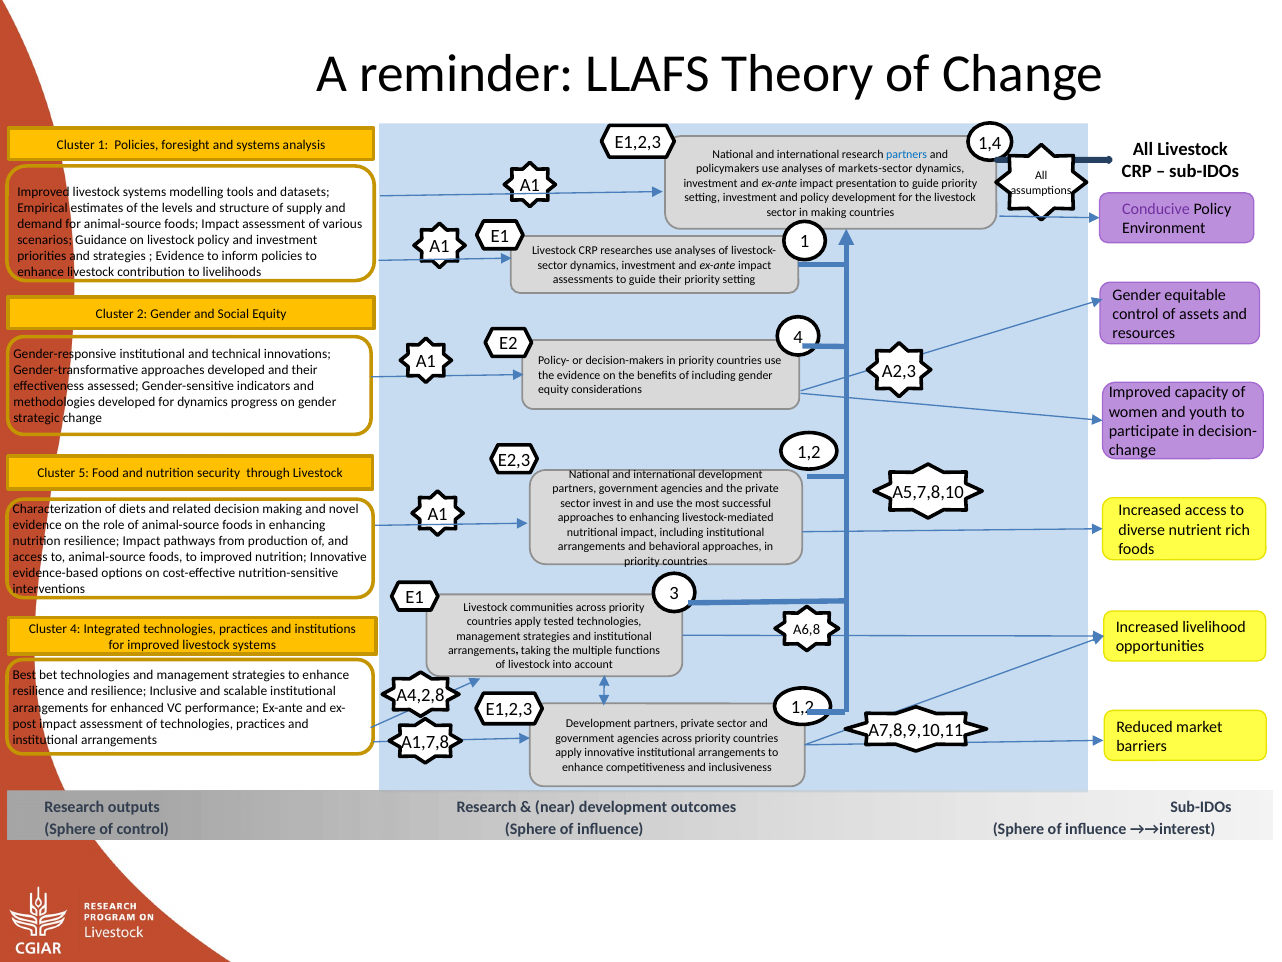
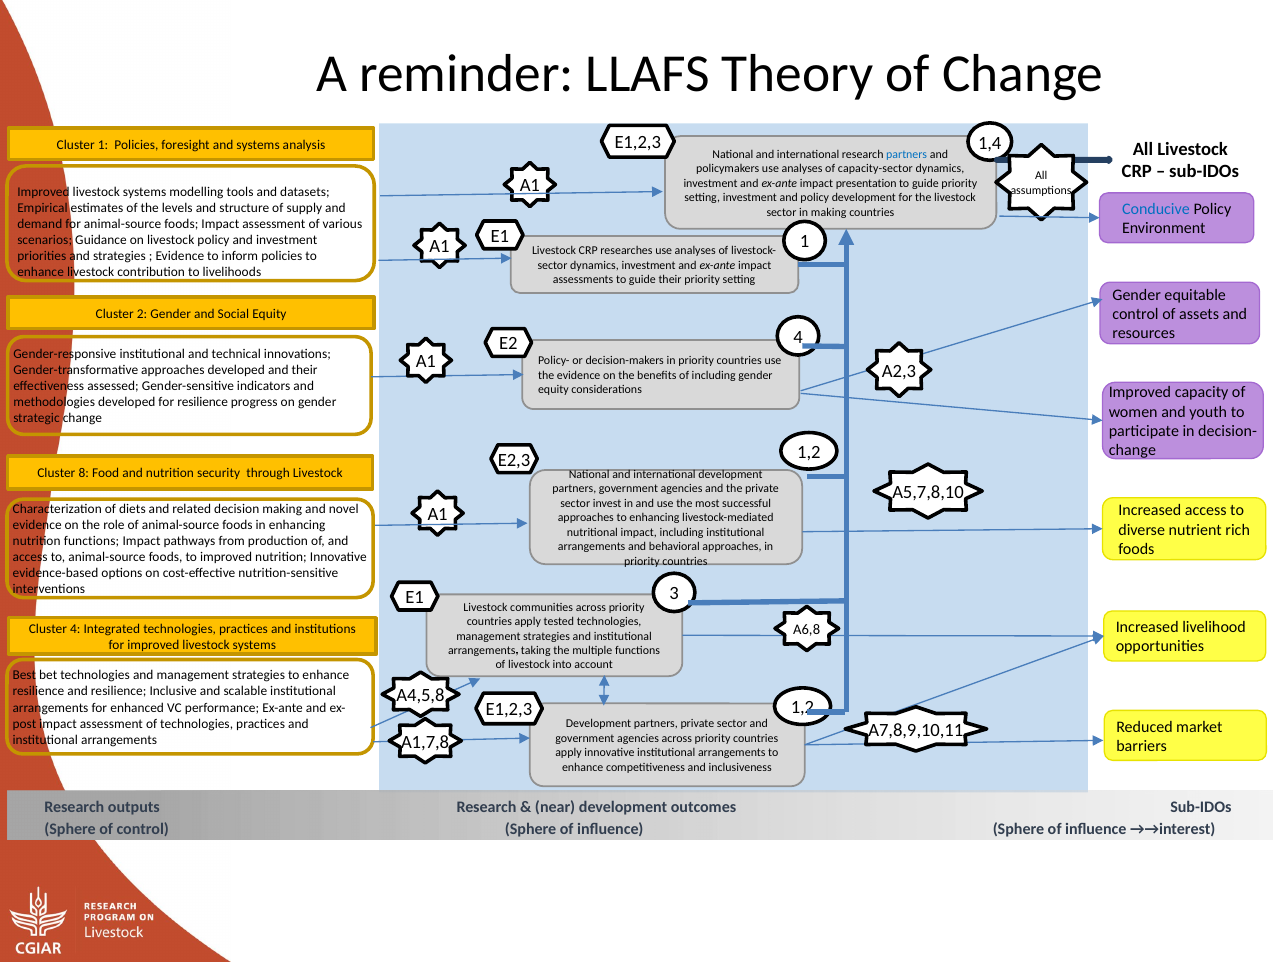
markets-sector: markets-sector -> capacity-sector
Conducive colour: purple -> blue
for dynamics: dynamics -> resilience
5: 5 -> 8
nutrition resilience: resilience -> functions
A4,2,8: A4,2,8 -> A4,5,8
